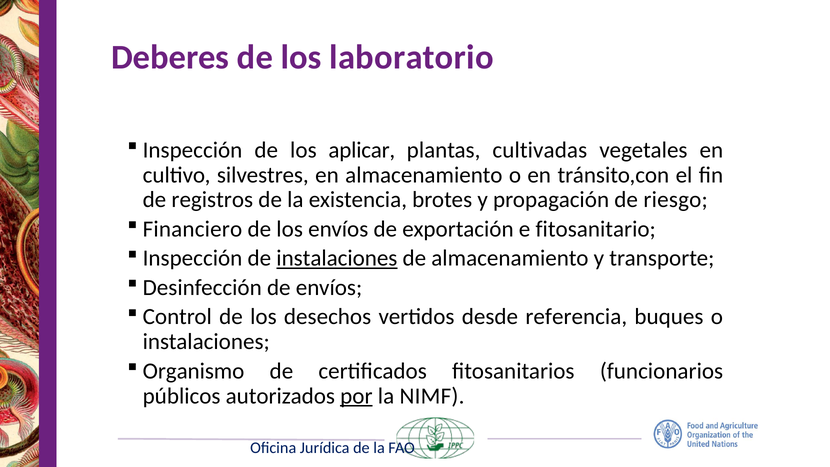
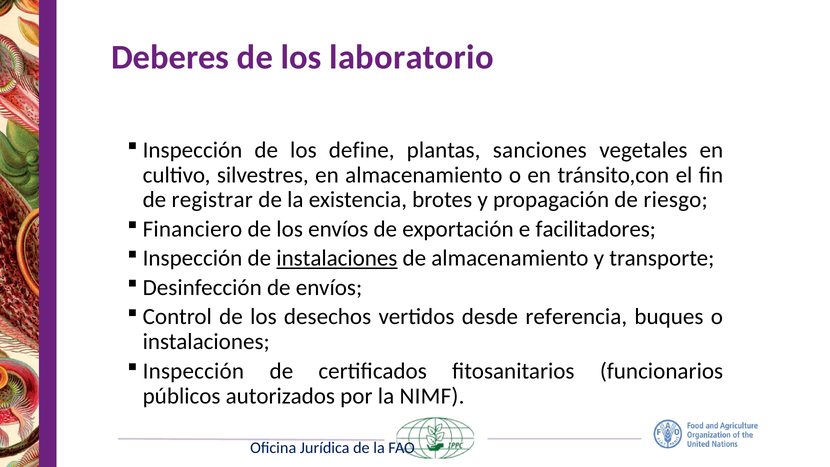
aplicar: aplicar -> define
cultivadas: cultivadas -> sanciones
registros: registros -> registrar
fitosanitario: fitosanitario -> facilitadores
Organismo at (194, 371): Organismo -> Inspección
por underline: present -> none
